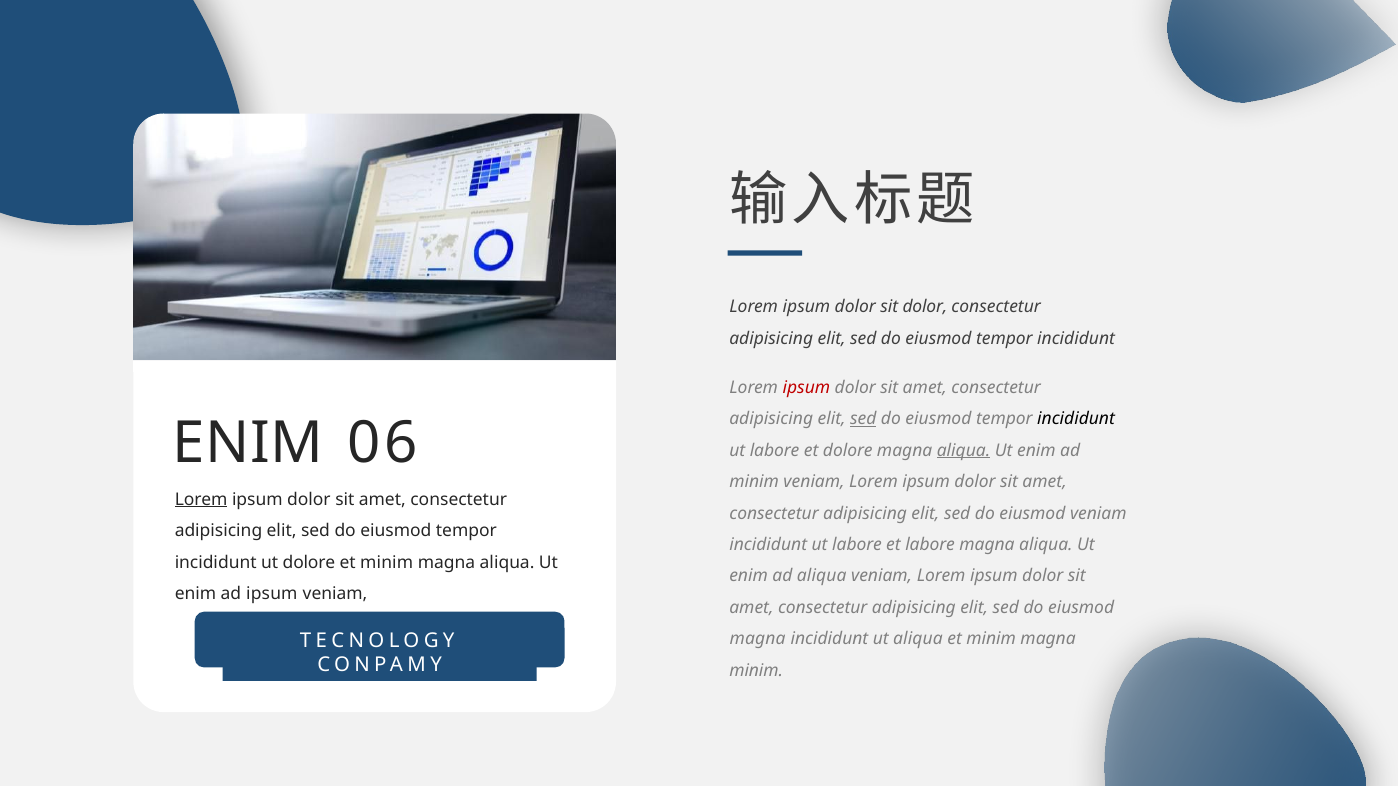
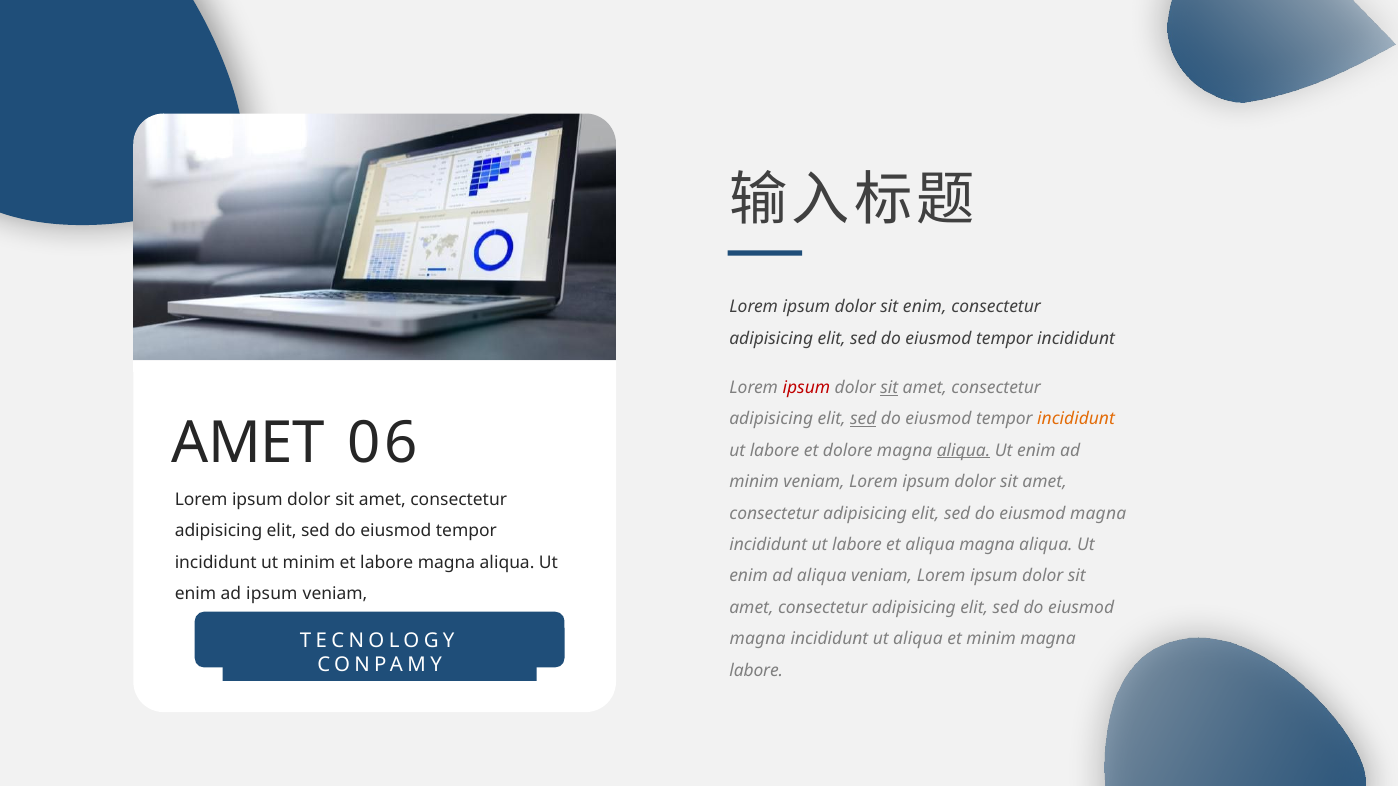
sit dolor: dolor -> enim
sit at (889, 388) underline: none -> present
incididunt at (1076, 419) colour: black -> orange
ENIM at (248, 444): ENIM -> AMET
Lorem at (201, 500) underline: present -> none
veniam at (1098, 514): veniam -> magna
et labore: labore -> aliqua
ut dolore: dolore -> minim
minim at (387, 563): minim -> labore
minim at (756, 671): minim -> labore
